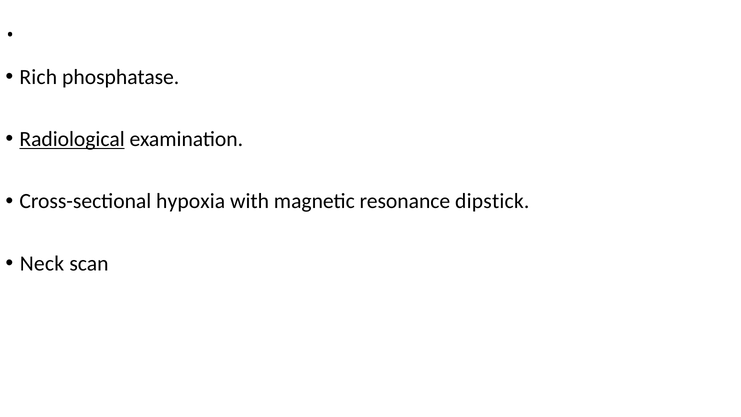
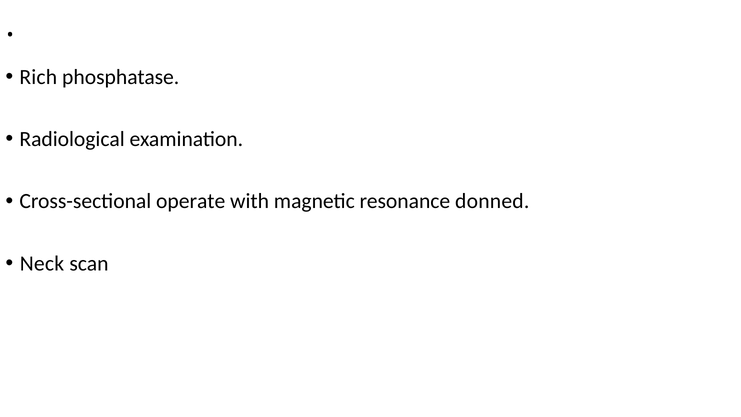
Radiological underline: present -> none
hypoxia: hypoxia -> operate
dipstick: dipstick -> donned
